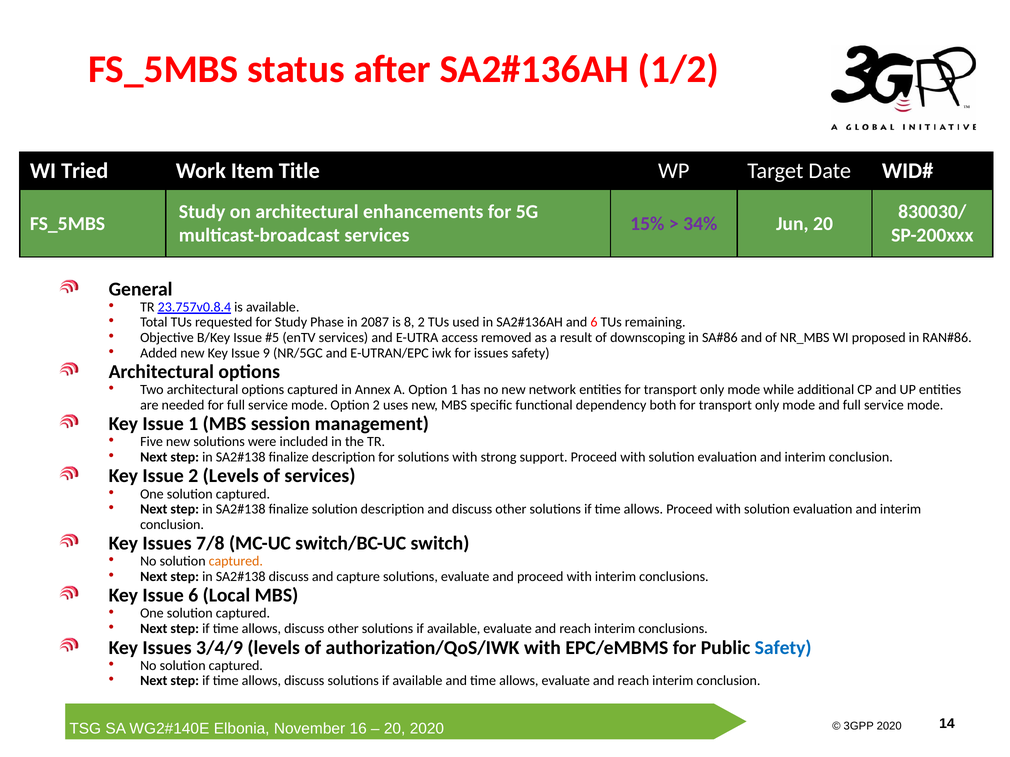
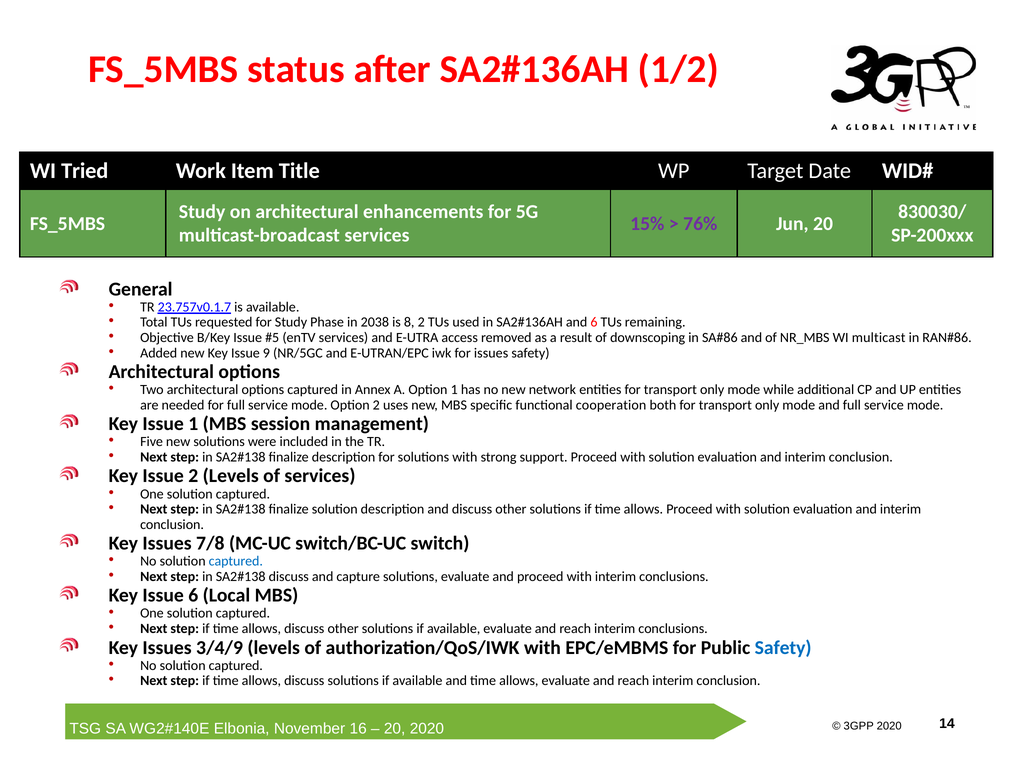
34%: 34% -> 76%
23.757v0.8.4: 23.757v0.8.4 -> 23.757v0.1.7
2087: 2087 -> 2038
proposed: proposed -> multicast
dependency: dependency -> cooperation
captured at (236, 562) colour: orange -> blue
